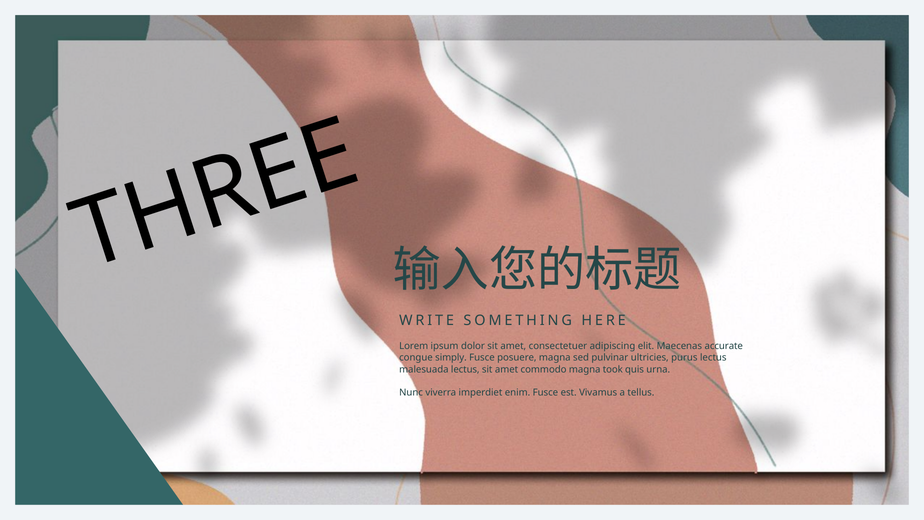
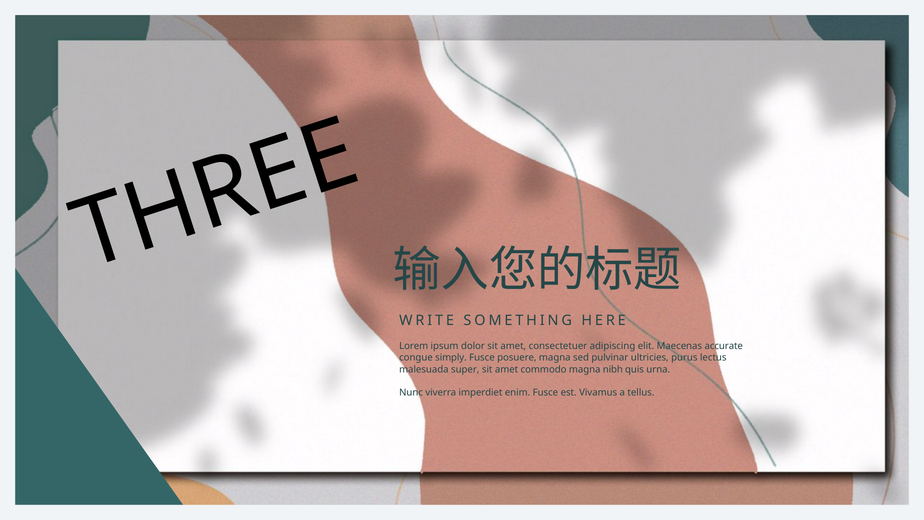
malesuada lectus: lectus -> super
took: took -> nibh
